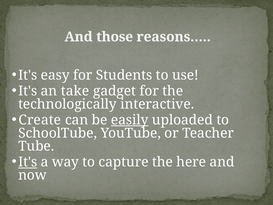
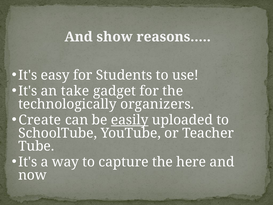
those: those -> show
interactive: interactive -> organizers
It's at (28, 162) underline: present -> none
